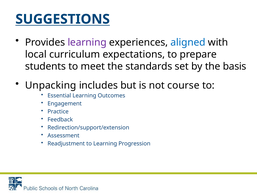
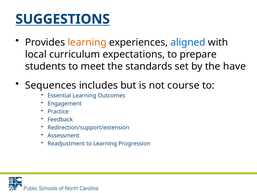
learning at (87, 42) colour: purple -> orange
basis: basis -> have
Unpacking: Unpacking -> Sequences
